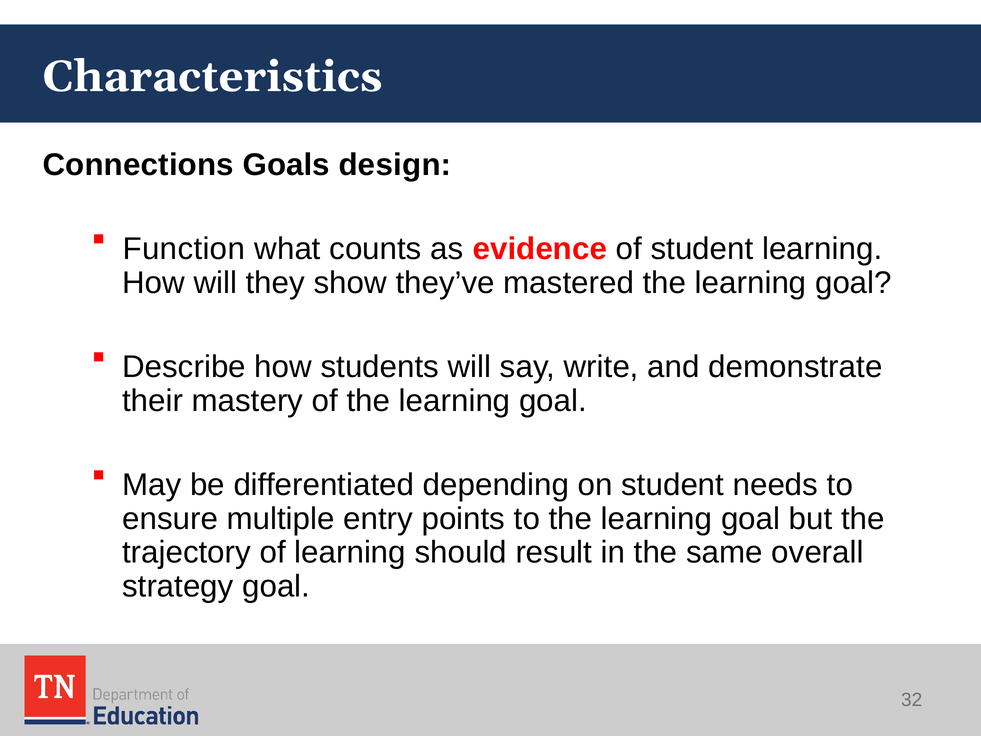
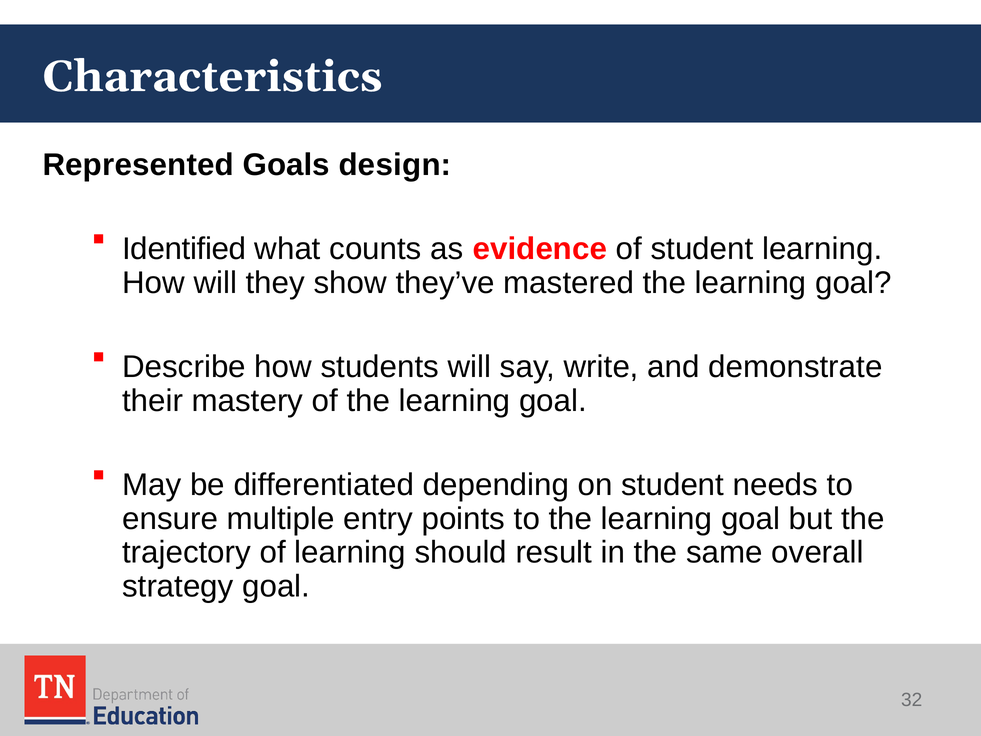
Connections: Connections -> Represented
Function: Function -> Identified
